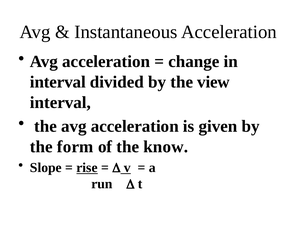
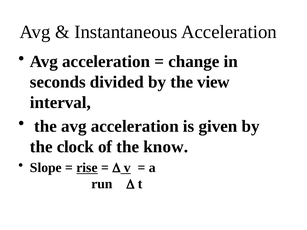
interval at (58, 82): interval -> seconds
form: form -> clock
